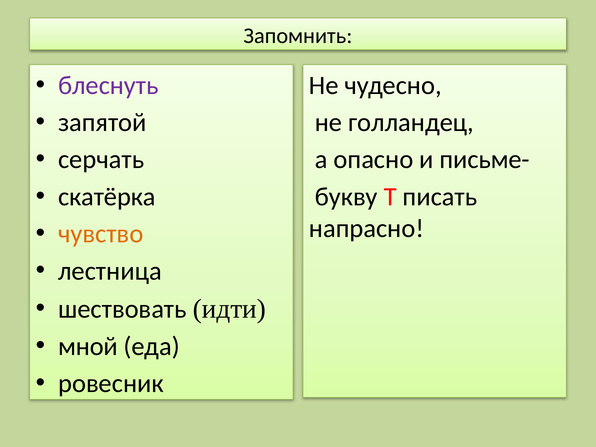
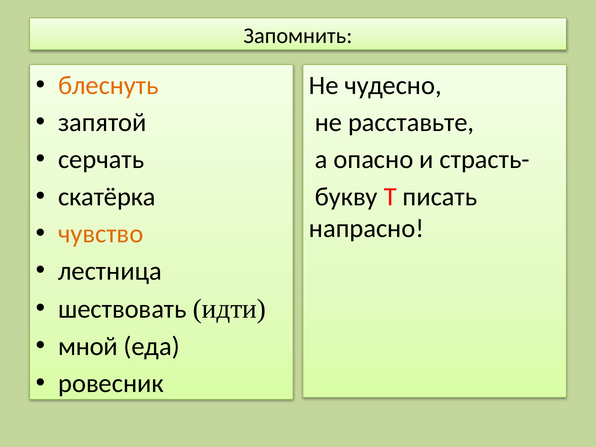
блеснуть colour: purple -> orange
голландец: голландец -> расставьте
письме-: письме- -> страсть-
